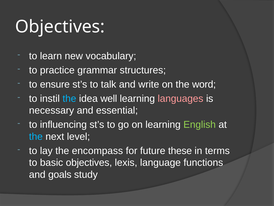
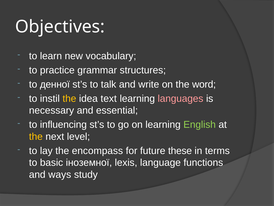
ensure: ensure -> денної
the at (69, 98) colour: light blue -> yellow
well: well -> text
the at (36, 136) colour: light blue -> yellow
basic objectives: objectives -> іноземної
goals: goals -> ways
